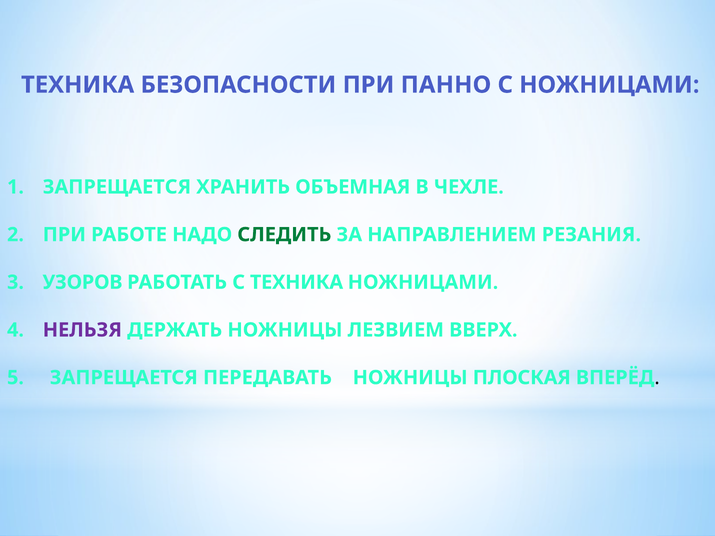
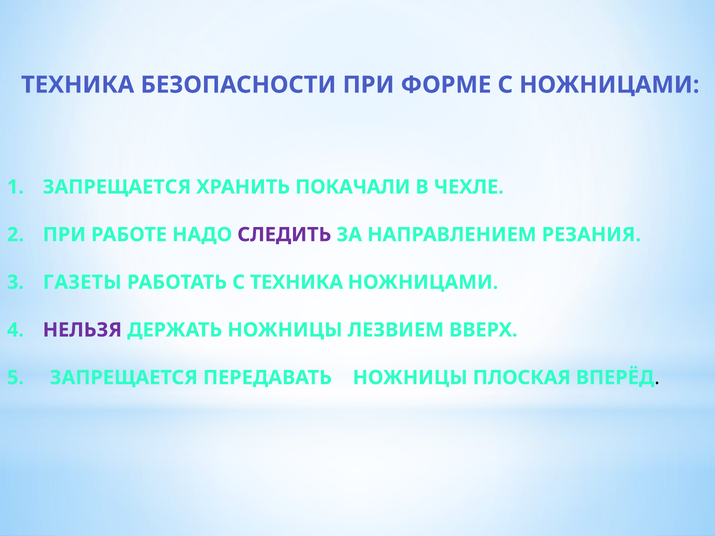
ПАННО: ПАННО -> ФОРМЕ
ОБЪЕМНАЯ: ОБЪЕМНАЯ -> ПОКАЧАЛИ
СЛЕДИТЬ colour: green -> purple
УЗОРОВ: УЗОРОВ -> ГАЗЕТЫ
